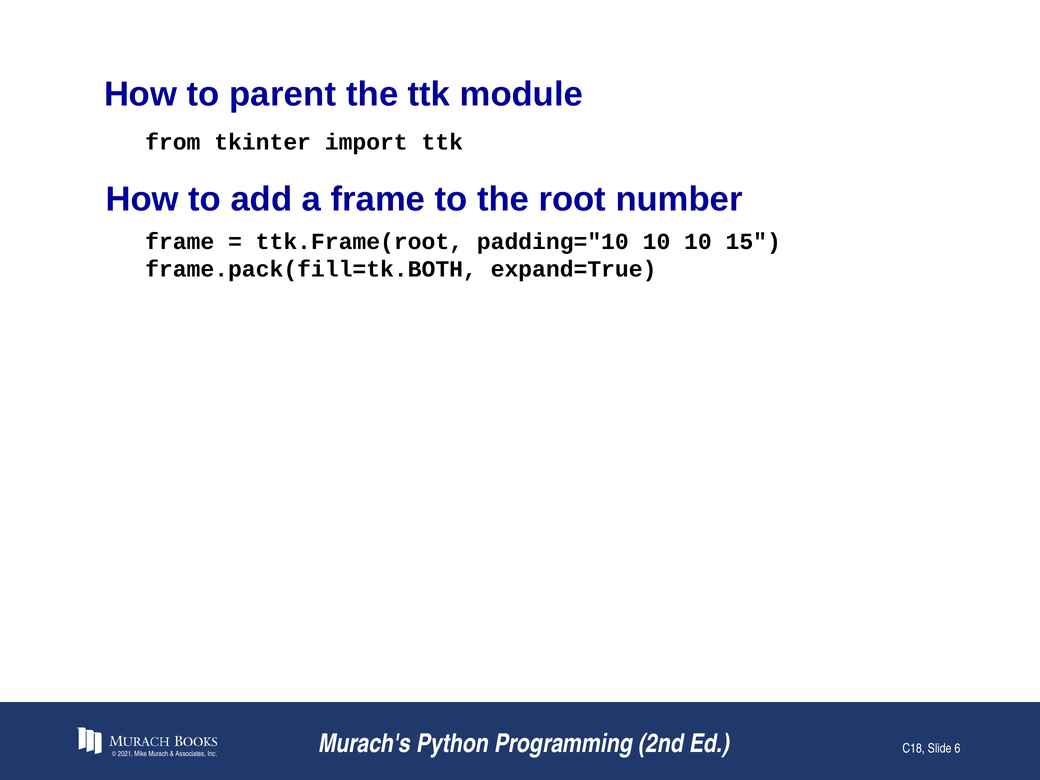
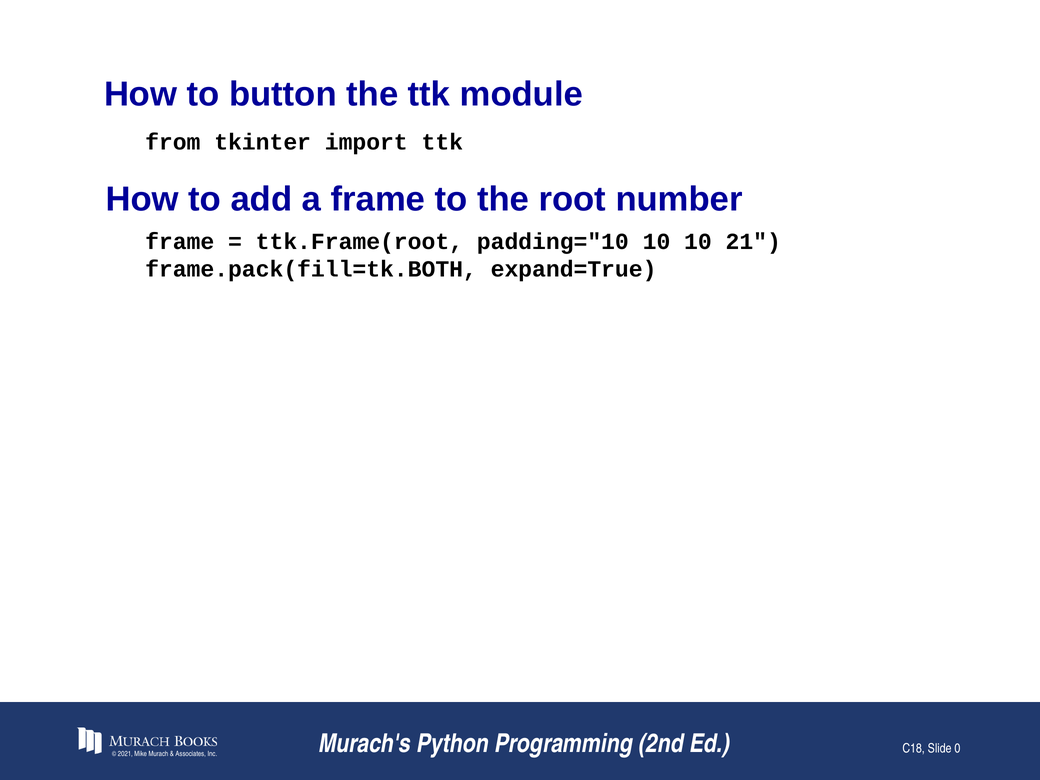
parent: parent -> button
15: 15 -> 21
6: 6 -> 0
